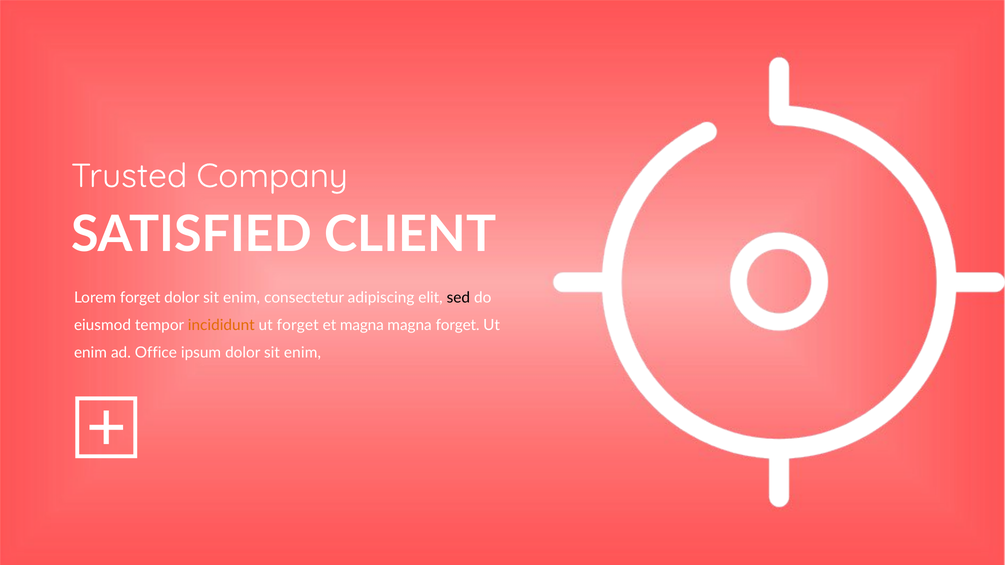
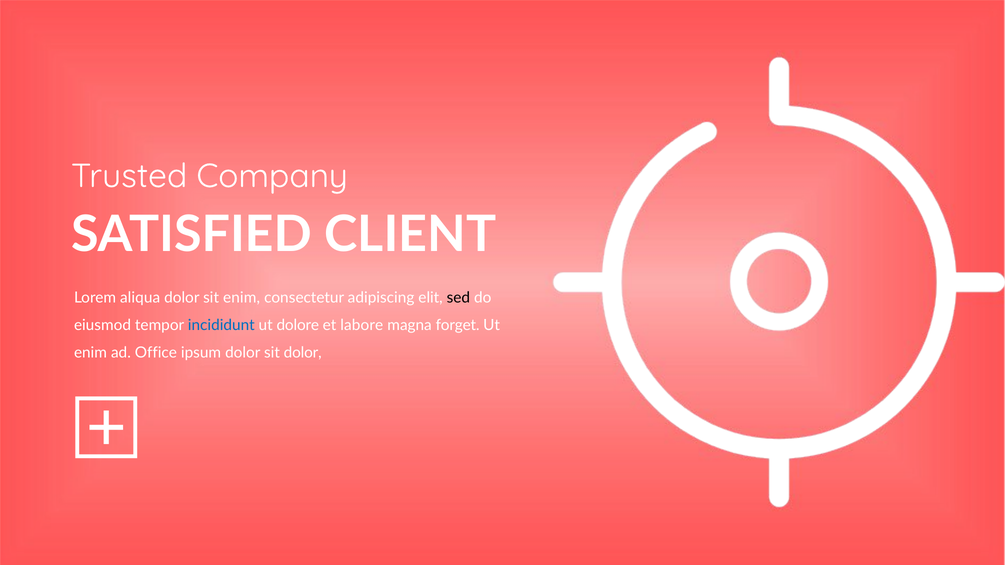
Lorem forget: forget -> aliqua
incididunt colour: orange -> blue
ut forget: forget -> dolore
et magna: magna -> labore
ipsum dolor sit enim: enim -> dolor
